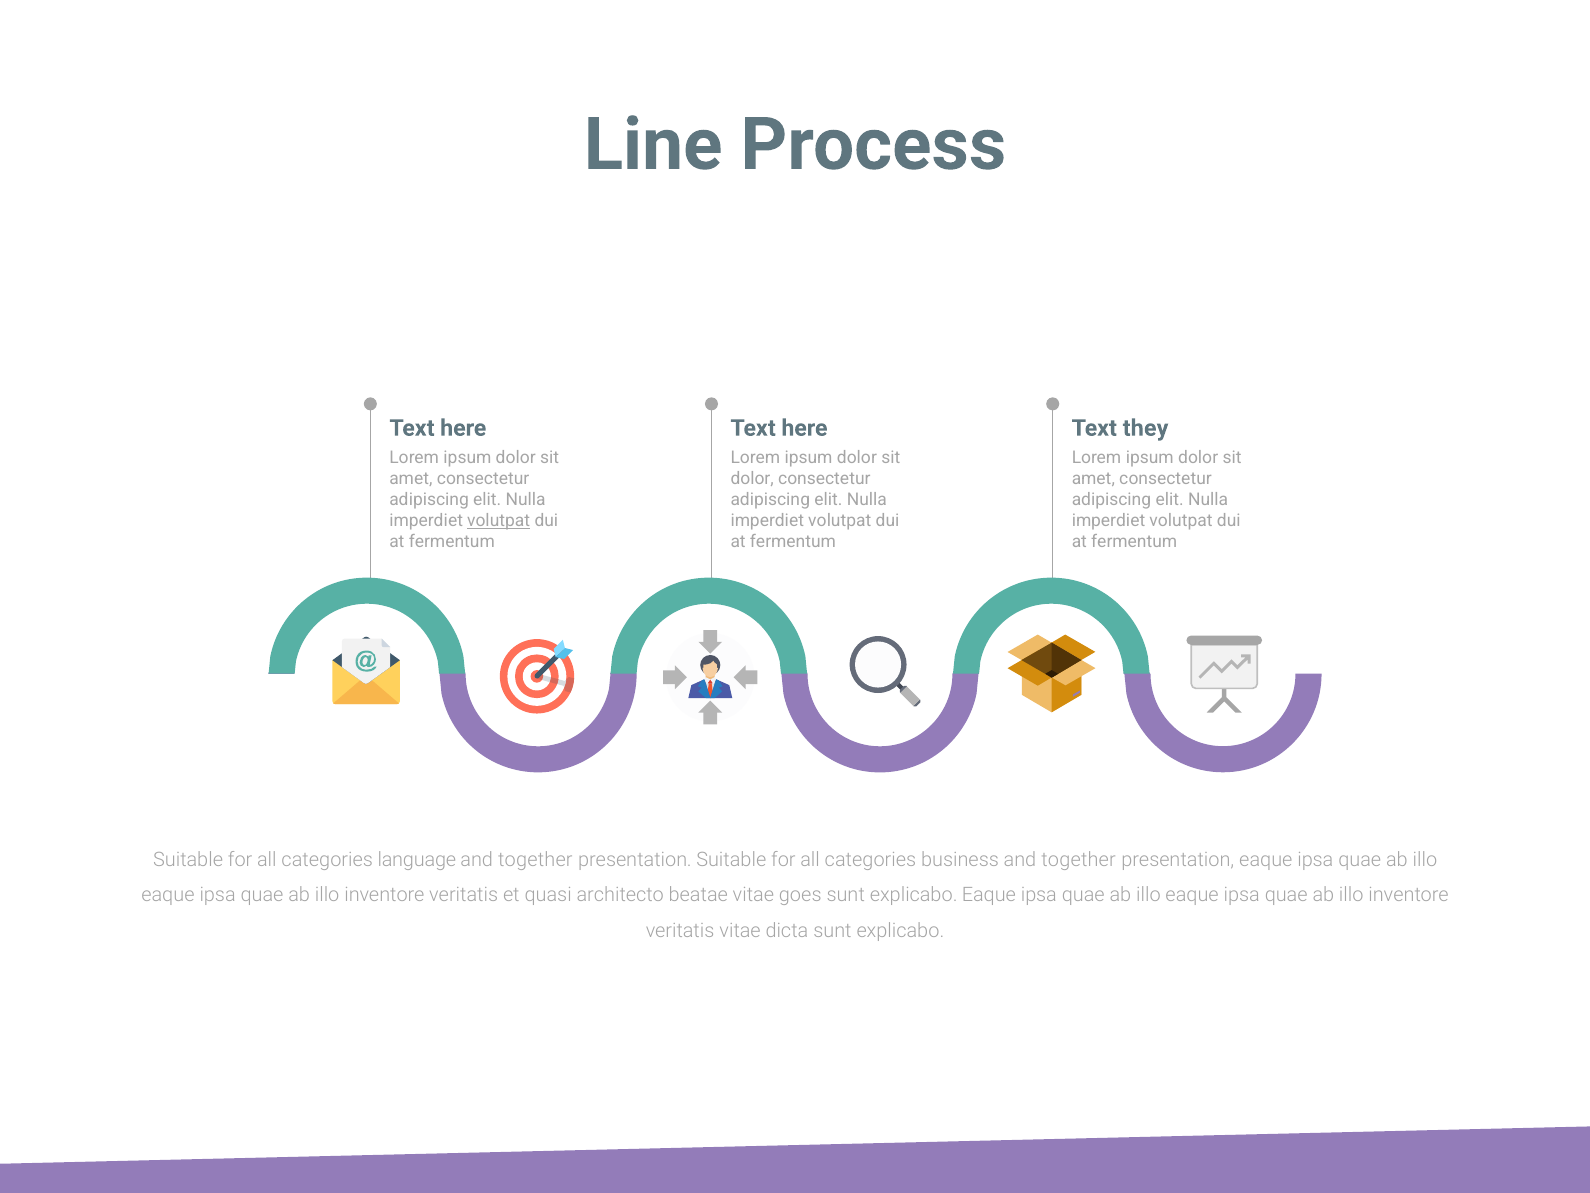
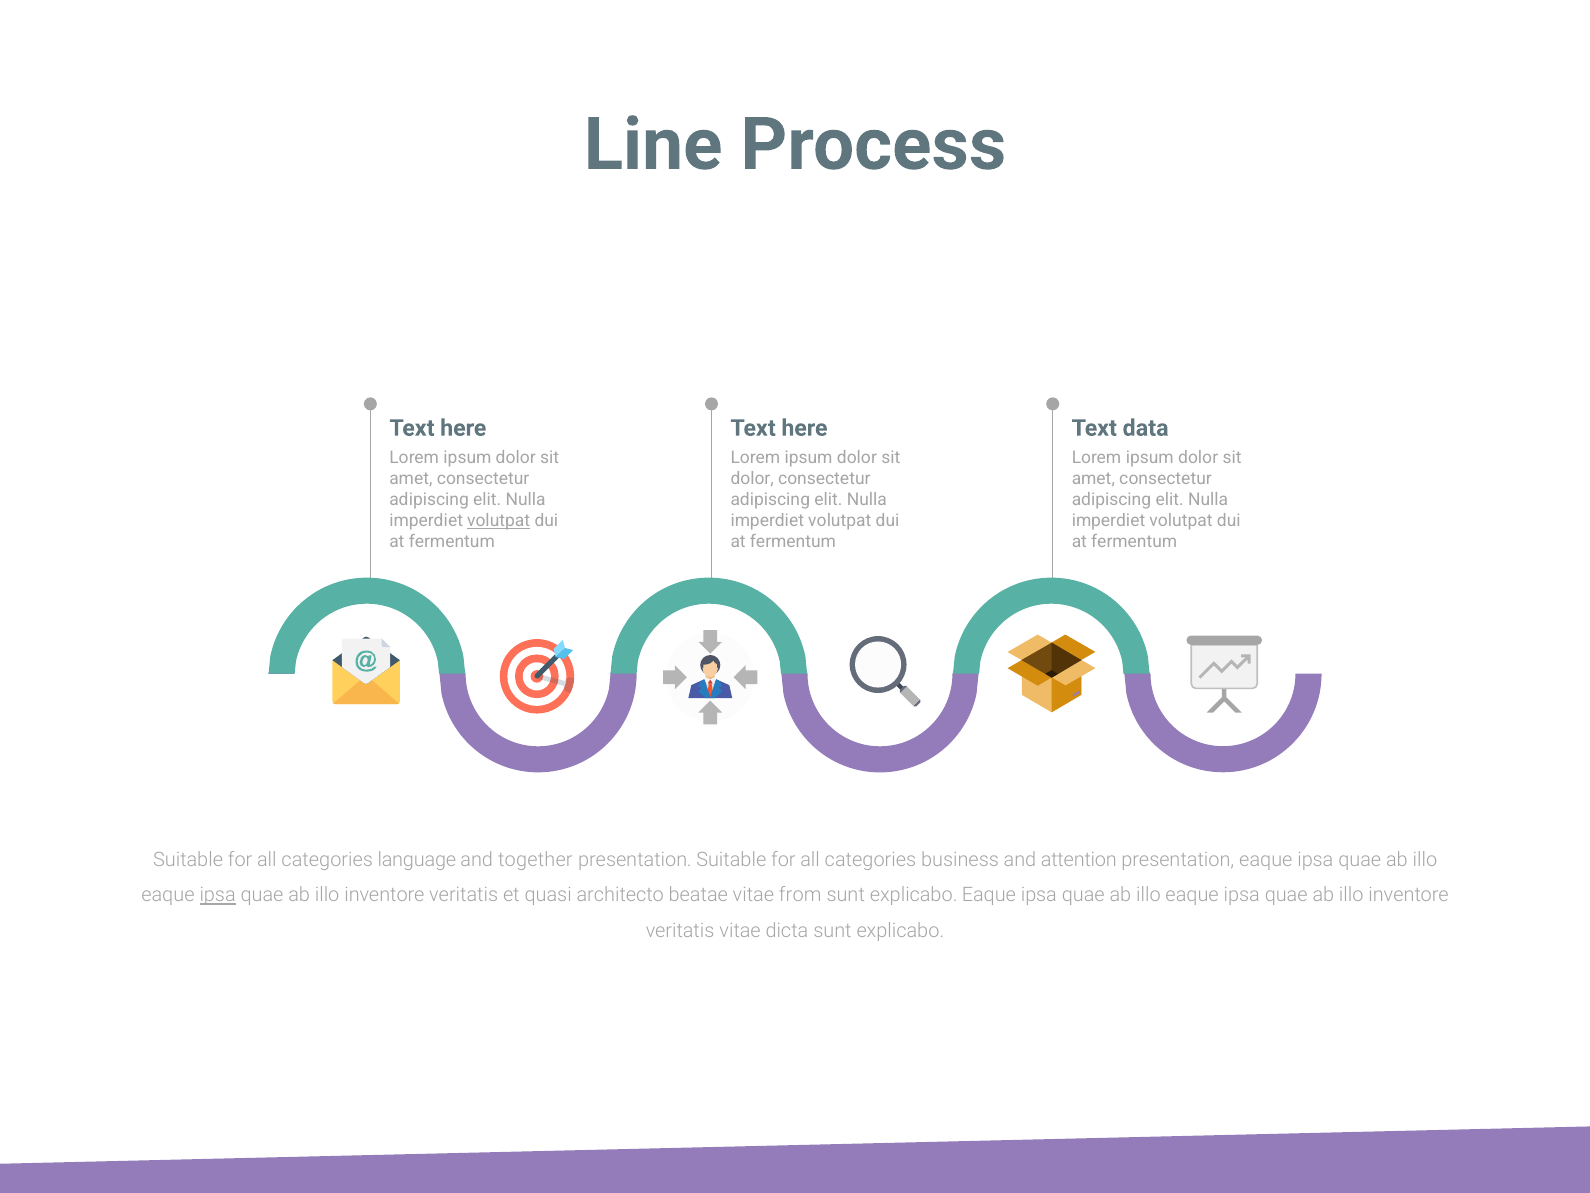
they: they -> data
business and together: together -> attention
ipsa at (218, 895) underline: none -> present
goes: goes -> from
